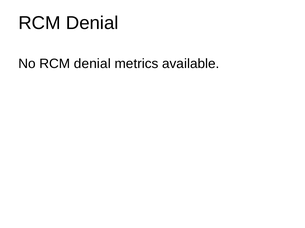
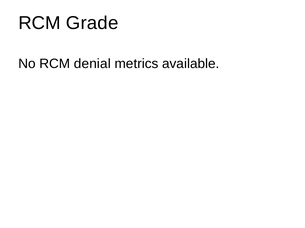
Denial at (92, 23): Denial -> Grade
